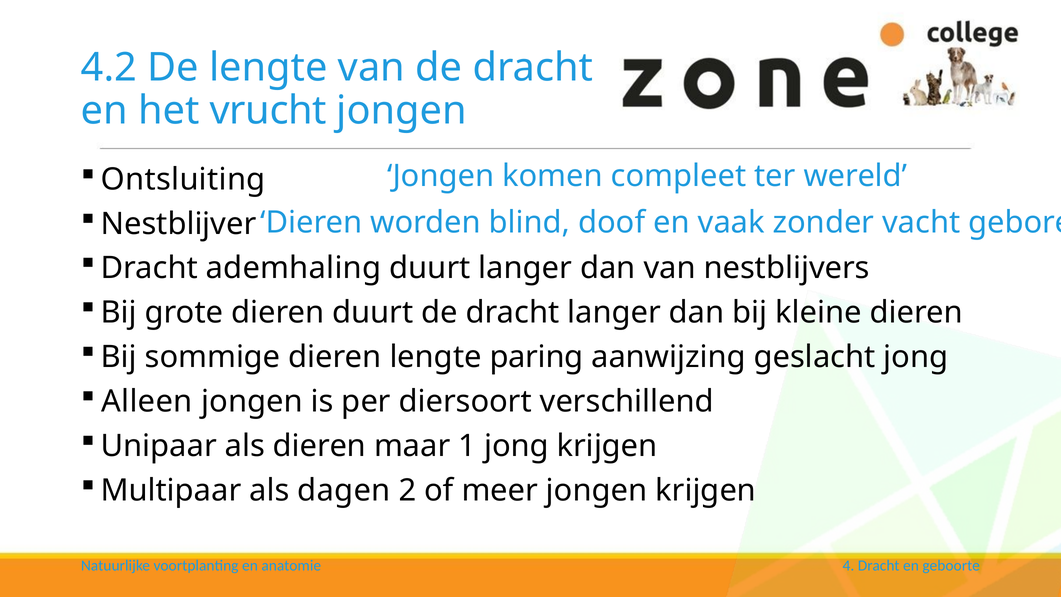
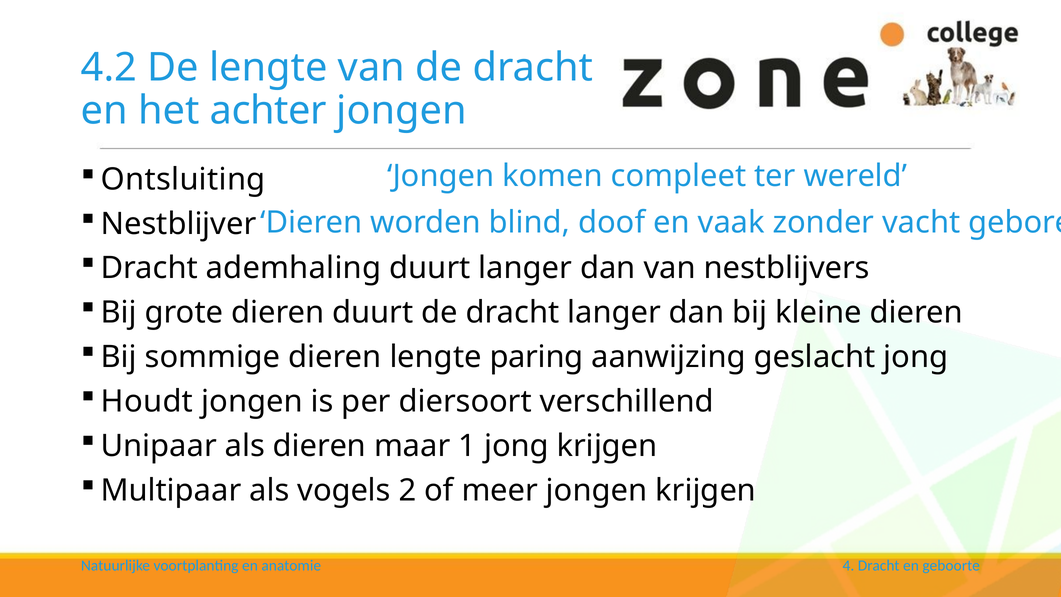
vrucht: vrucht -> achter
Alleen: Alleen -> Houdt
dagen: dagen -> vogels
